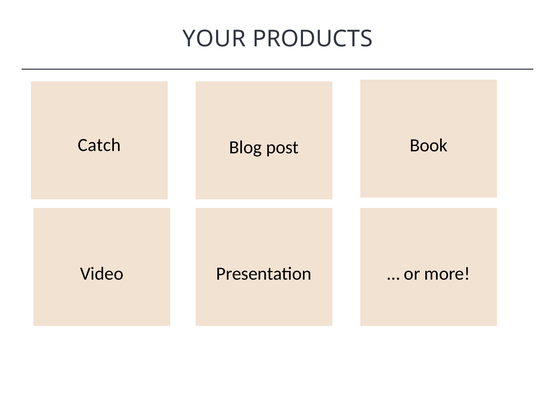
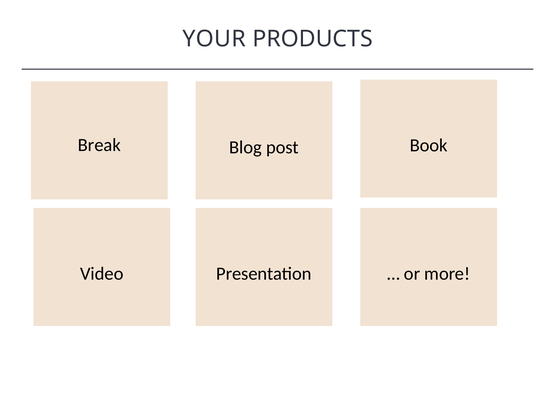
Catch: Catch -> Break
